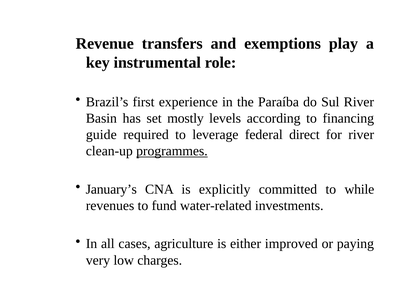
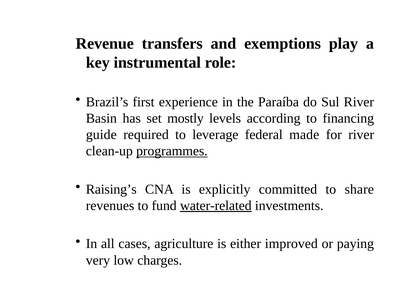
direct: direct -> made
January’s: January’s -> Raising’s
while: while -> share
water-related underline: none -> present
